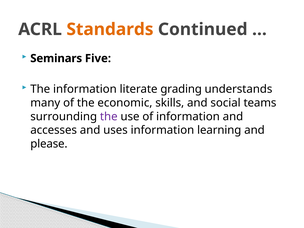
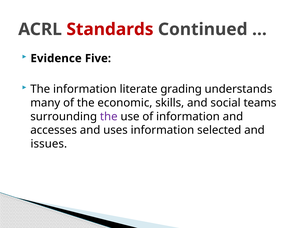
Standards colour: orange -> red
Seminars: Seminars -> Evidence
learning: learning -> selected
please: please -> issues
